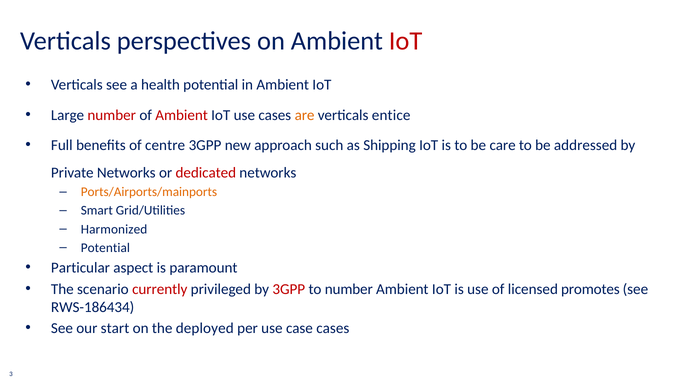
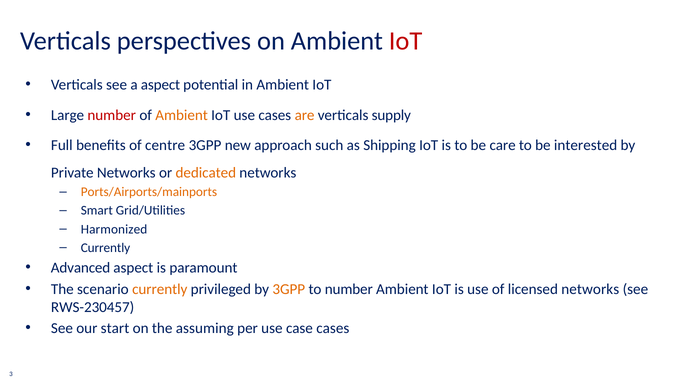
a health: health -> aspect
Ambient at (182, 115) colour: red -> orange
entice: entice -> supply
addressed: addressed -> interested
dedicated colour: red -> orange
Potential at (105, 248): Potential -> Currently
Particular: Particular -> Advanced
currently at (160, 289) colour: red -> orange
3GPP at (289, 289) colour: red -> orange
licensed promotes: promotes -> networks
RWS-186434: RWS-186434 -> RWS-230457
deployed: deployed -> assuming
